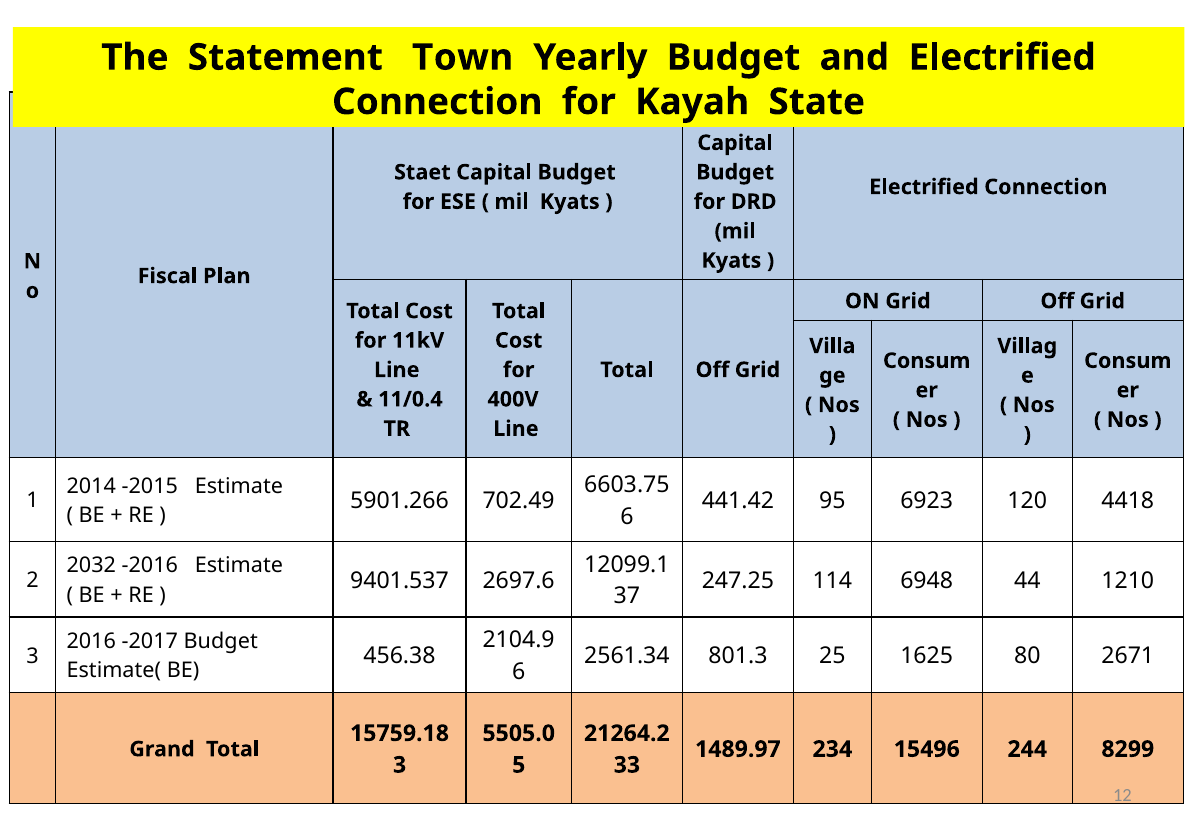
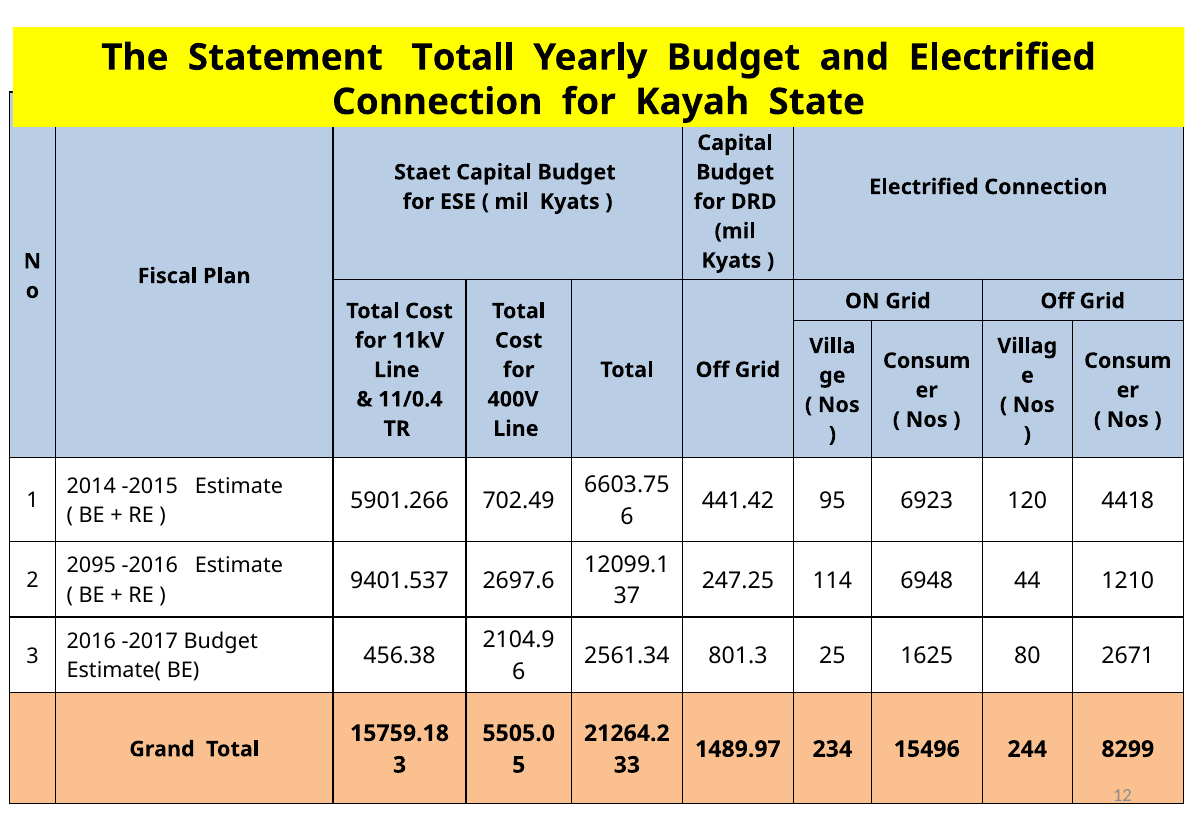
Town: Town -> Totall
2032: 2032 -> 2095
